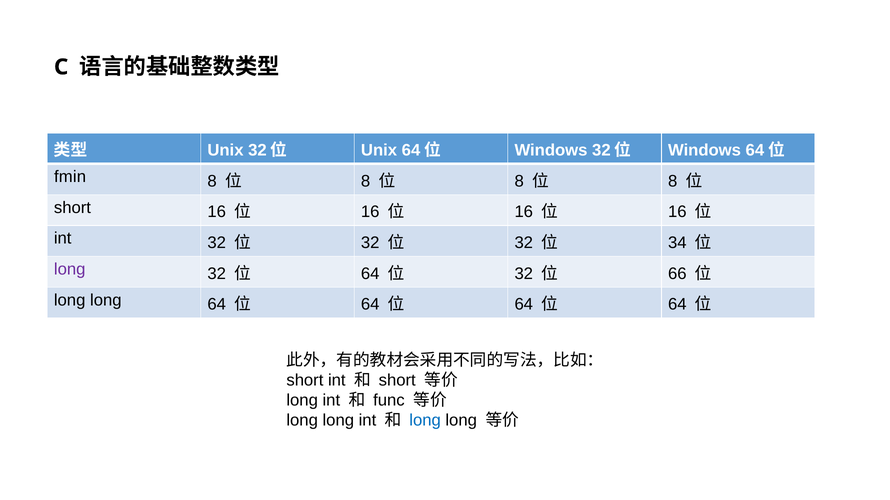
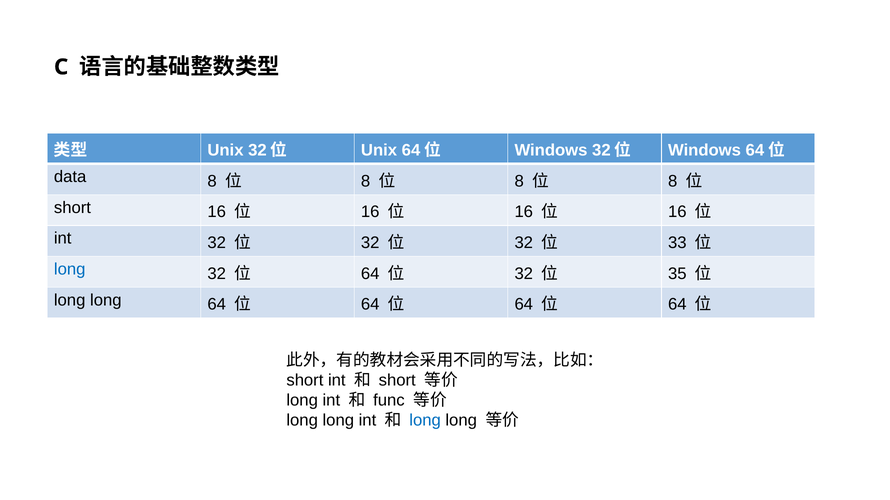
fmin: fmin -> data
34: 34 -> 33
long at (70, 270) colour: purple -> blue
66: 66 -> 35
